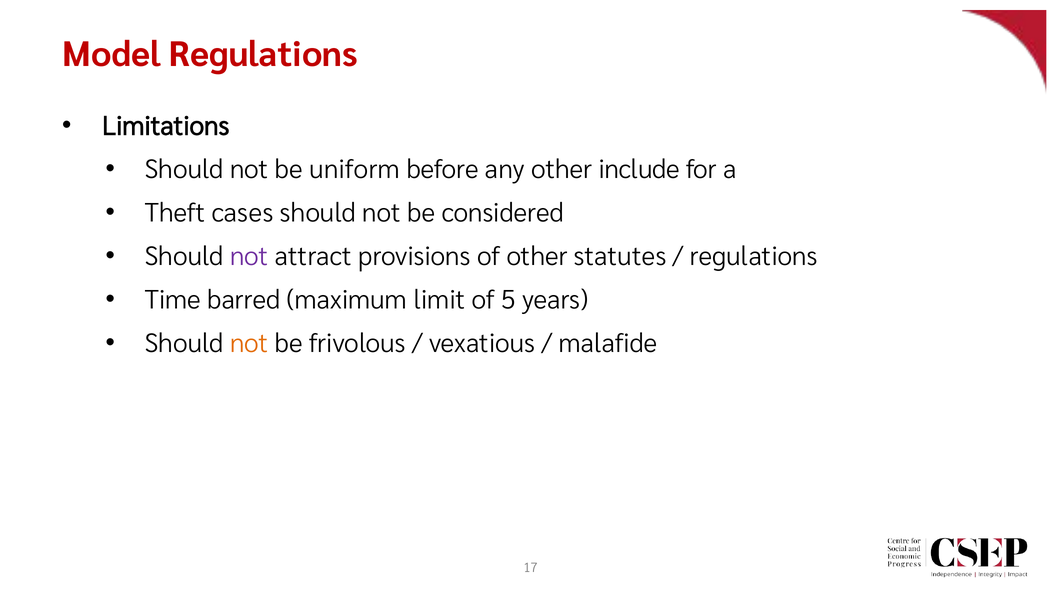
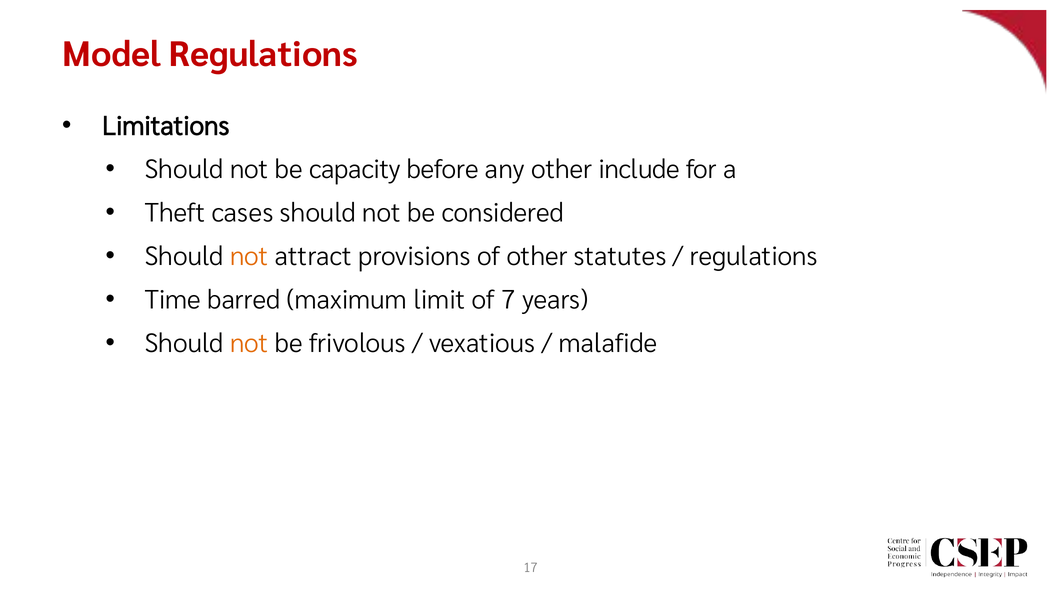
uniform: uniform -> capacity
not at (249, 256) colour: purple -> orange
5: 5 -> 7
